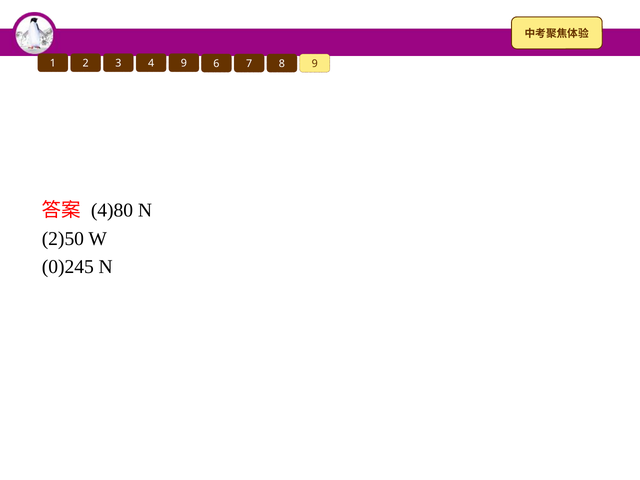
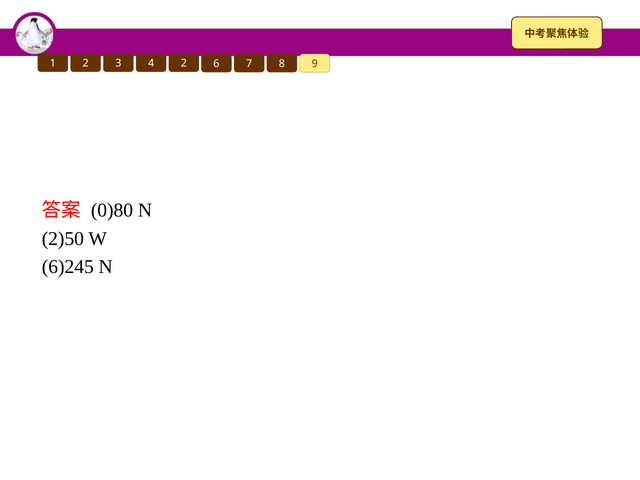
4 9: 9 -> 2
4)80: 4)80 -> 0)80
0)245: 0)245 -> 6)245
